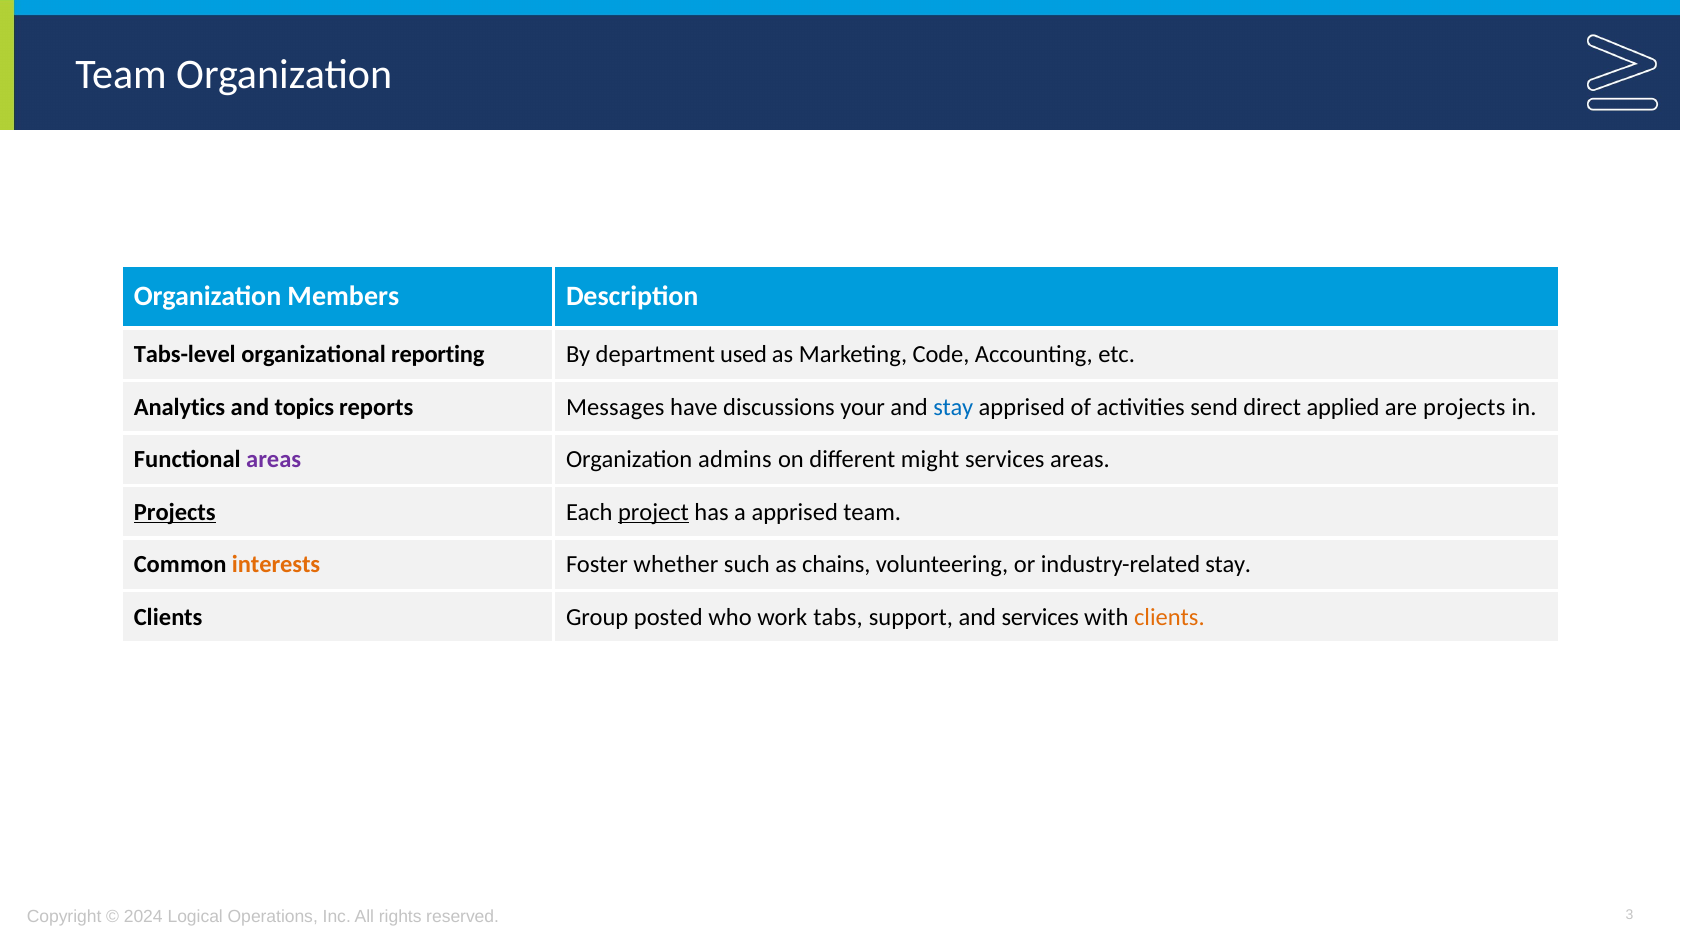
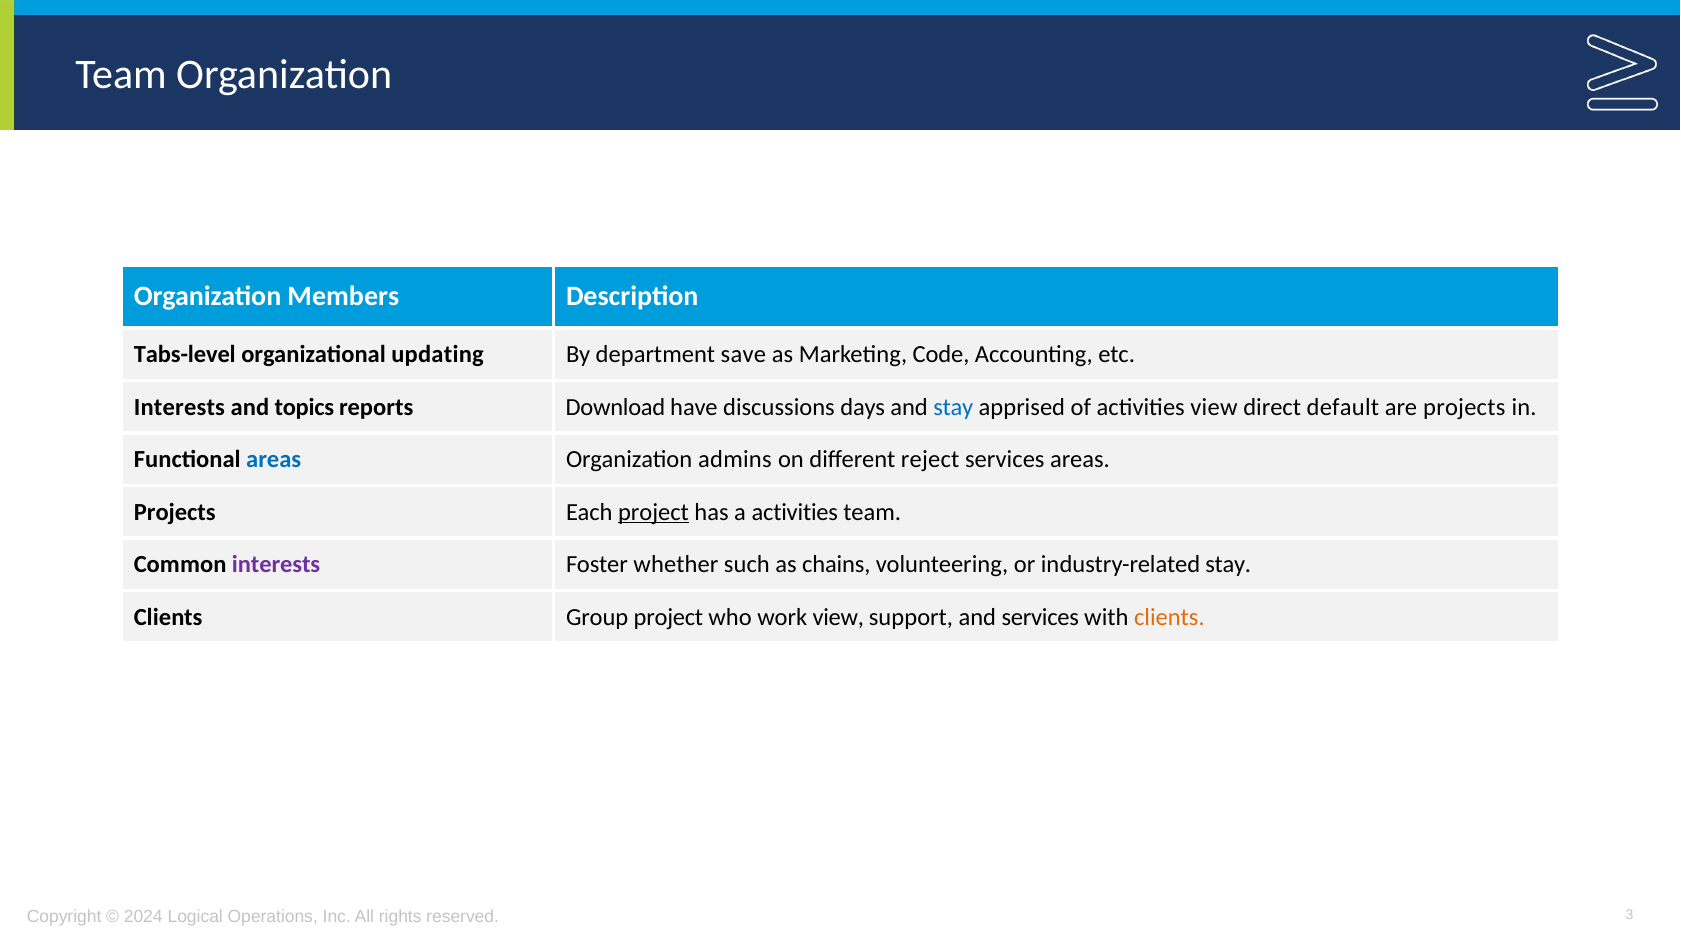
reporting: reporting -> updating
used: used -> save
Analytics at (180, 407): Analytics -> Interests
Messages: Messages -> Download
your: your -> days
activities send: send -> view
applied: applied -> default
areas at (274, 459) colour: purple -> blue
might: might -> reject
Projects at (175, 512) underline: present -> none
a apprised: apprised -> activities
interests at (276, 564) colour: orange -> purple
Group posted: posted -> project
work tabs: tabs -> view
